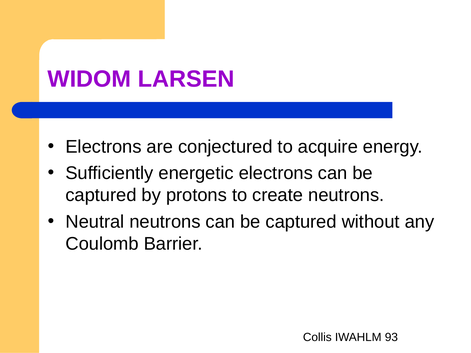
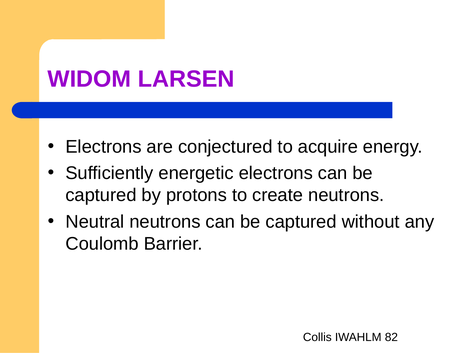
93: 93 -> 82
